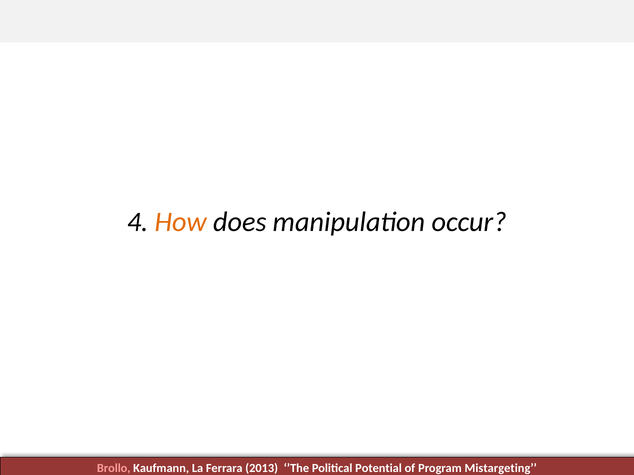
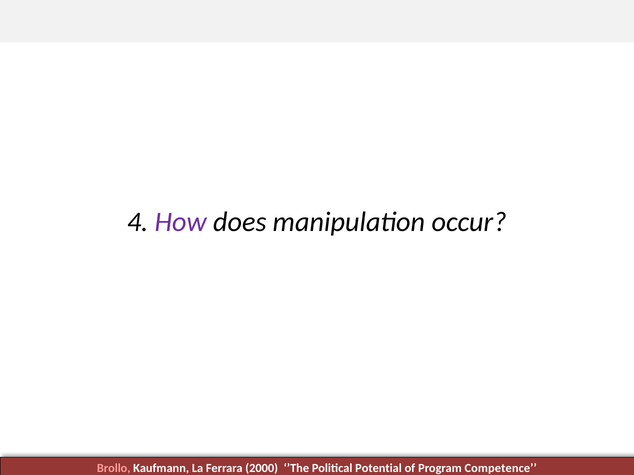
How colour: orange -> purple
2013: 2013 -> 2000
Mistargeting: Mistargeting -> Competence
